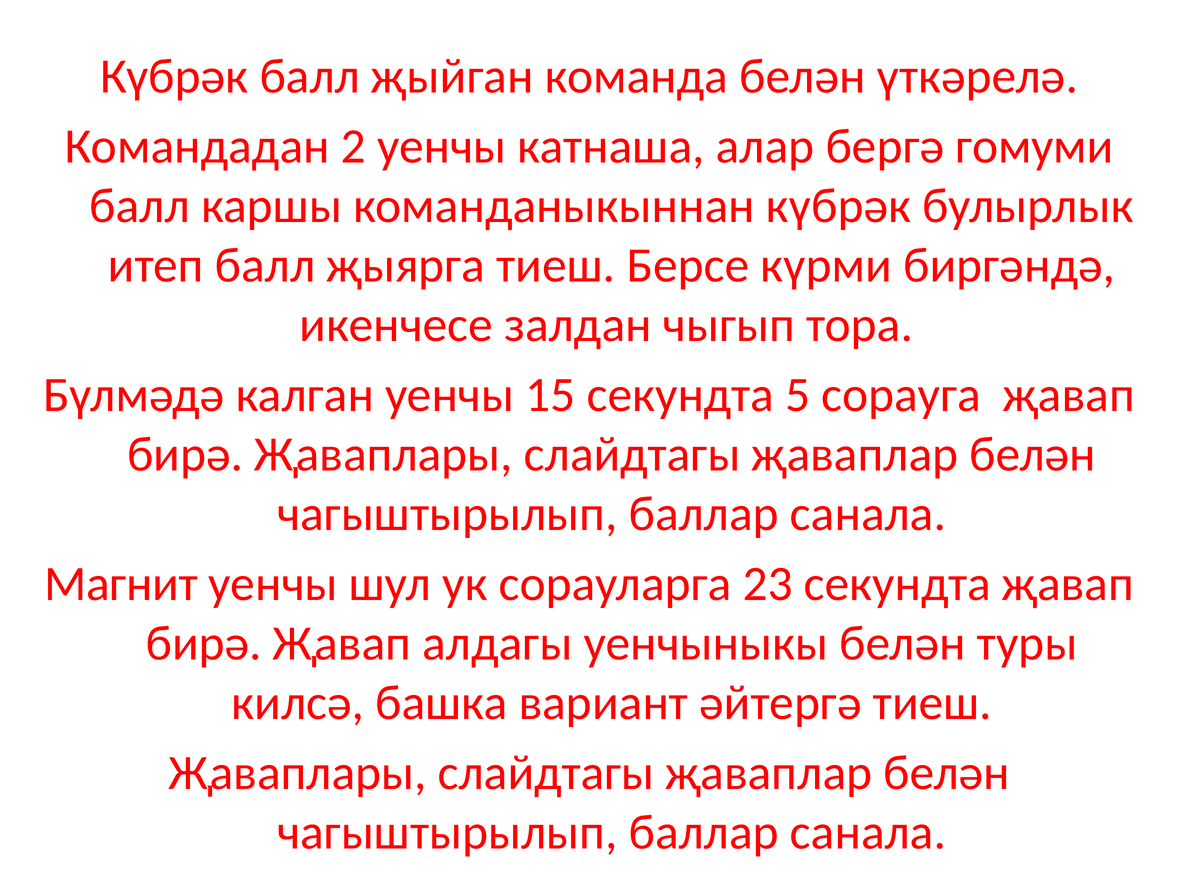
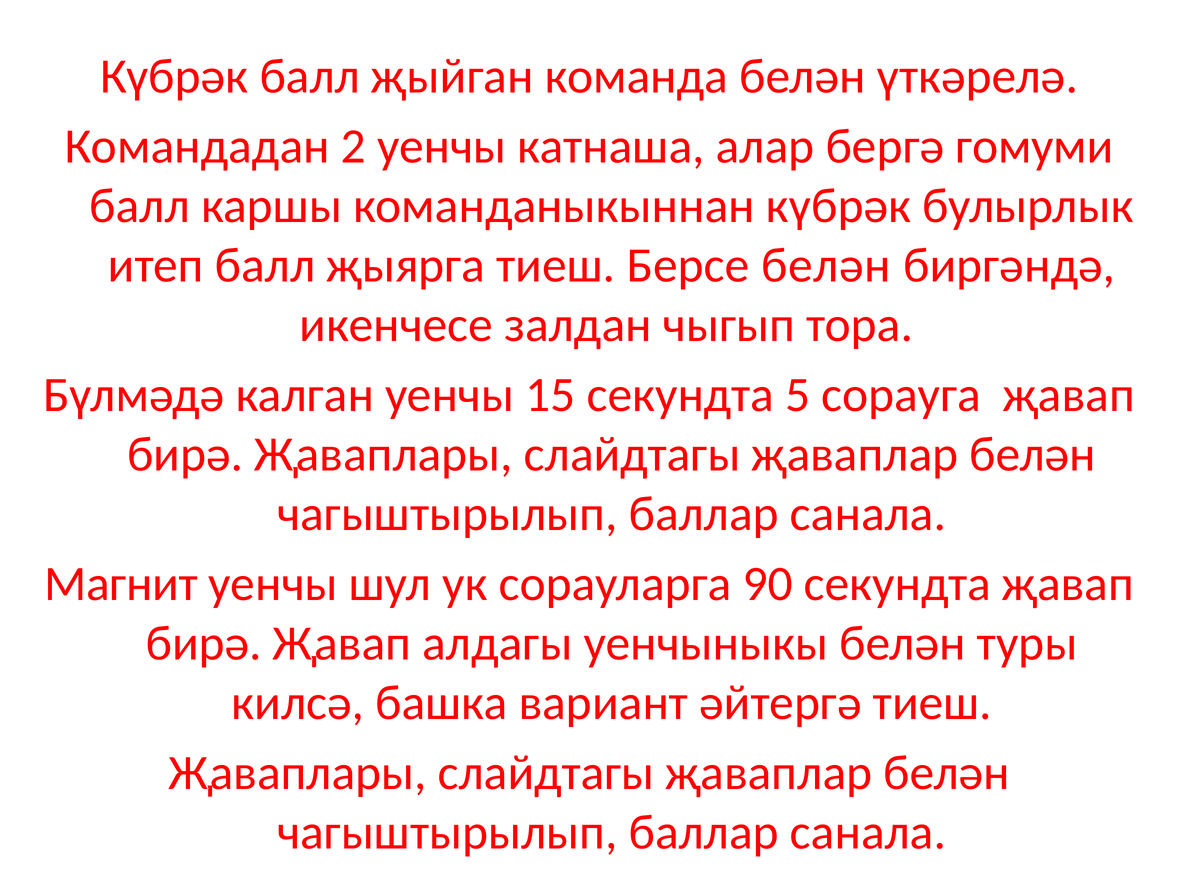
Берсе күрми: күрми -> белән
23: 23 -> 90
